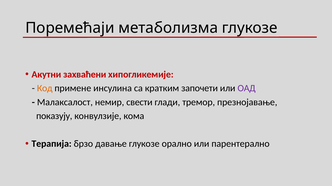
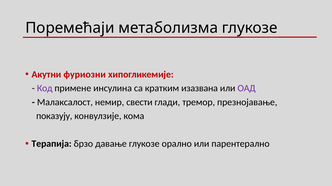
захваћени: захваћени -> фуриозни
Код colour: orange -> purple
започети: започети -> изазвана
